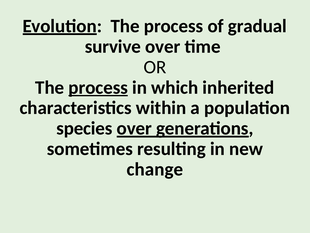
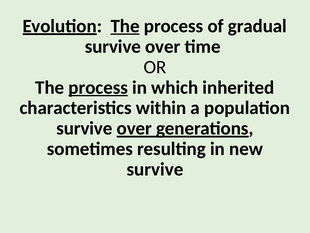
The at (125, 26) underline: none -> present
species at (84, 128): species -> survive
change at (155, 169): change -> survive
